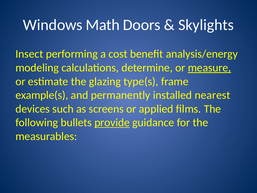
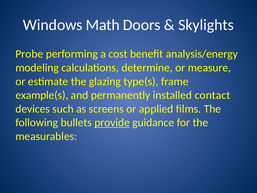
Insect: Insect -> Probe
measure underline: present -> none
nearest: nearest -> contact
